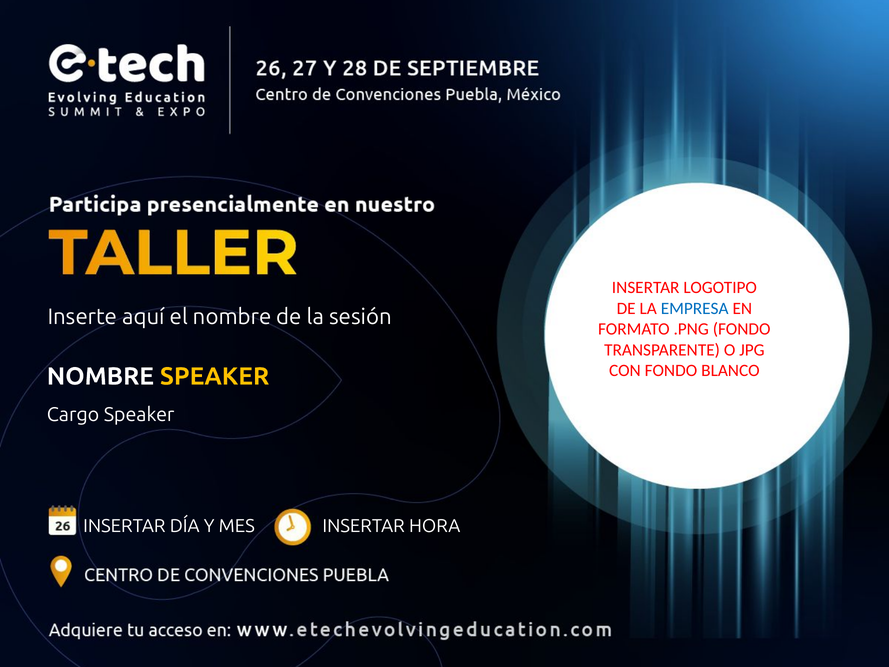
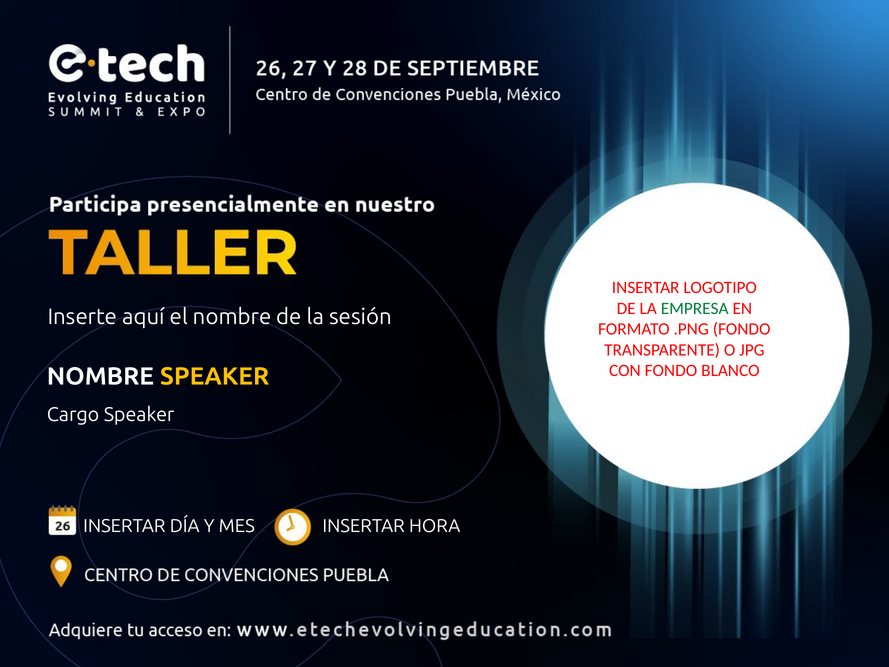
EMPRESA colour: blue -> green
